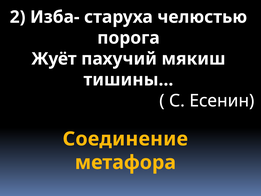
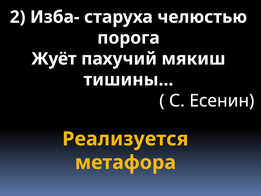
Соединение: Соединение -> Реализуется
